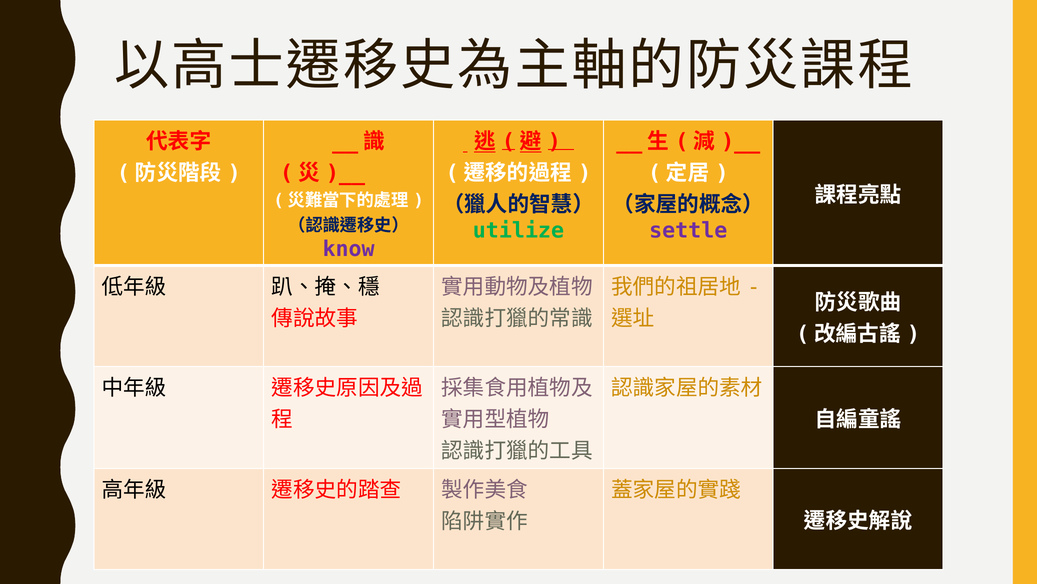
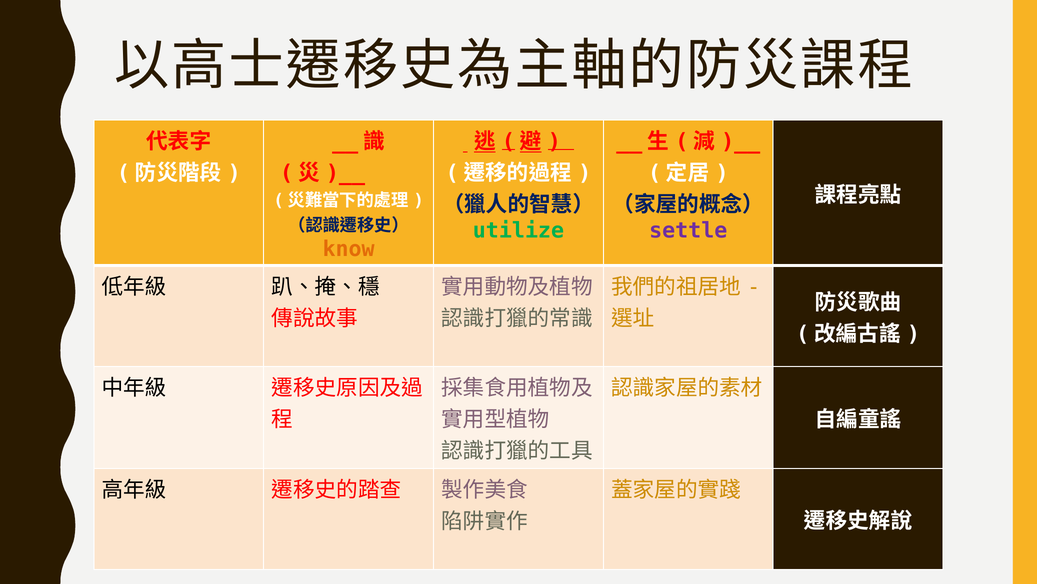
know colour: purple -> orange
